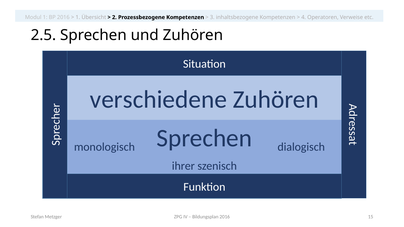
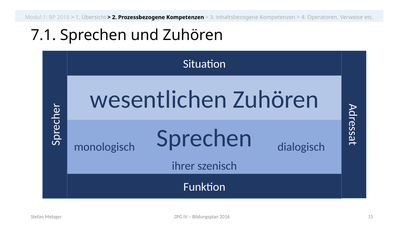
2.5: 2.5 -> 7.1
verschiedene: verschiedene -> wesentlichen
